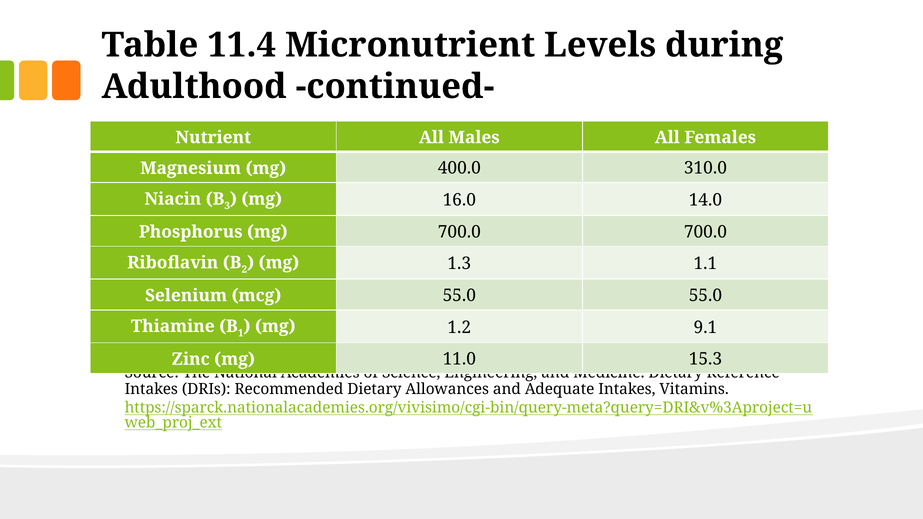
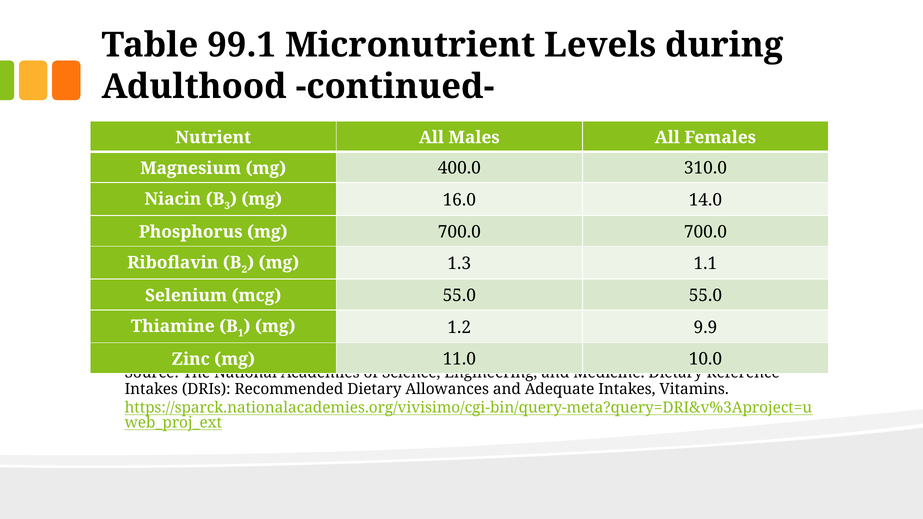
11.4: 11.4 -> 99.1
9.1: 9.1 -> 9.9
15.3: 15.3 -> 10.0
